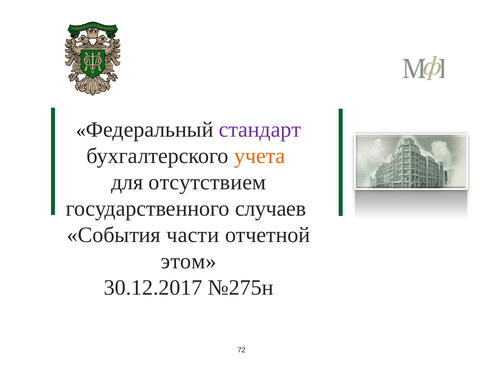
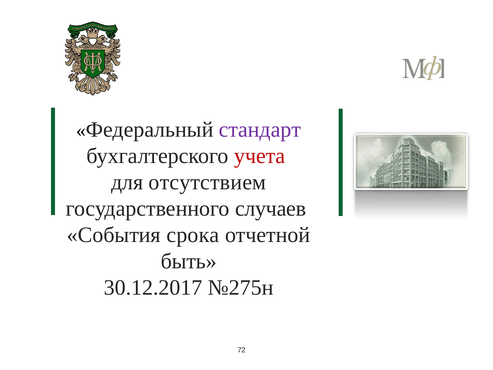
учета colour: orange -> red
части: части -> срока
этом: этом -> быть
